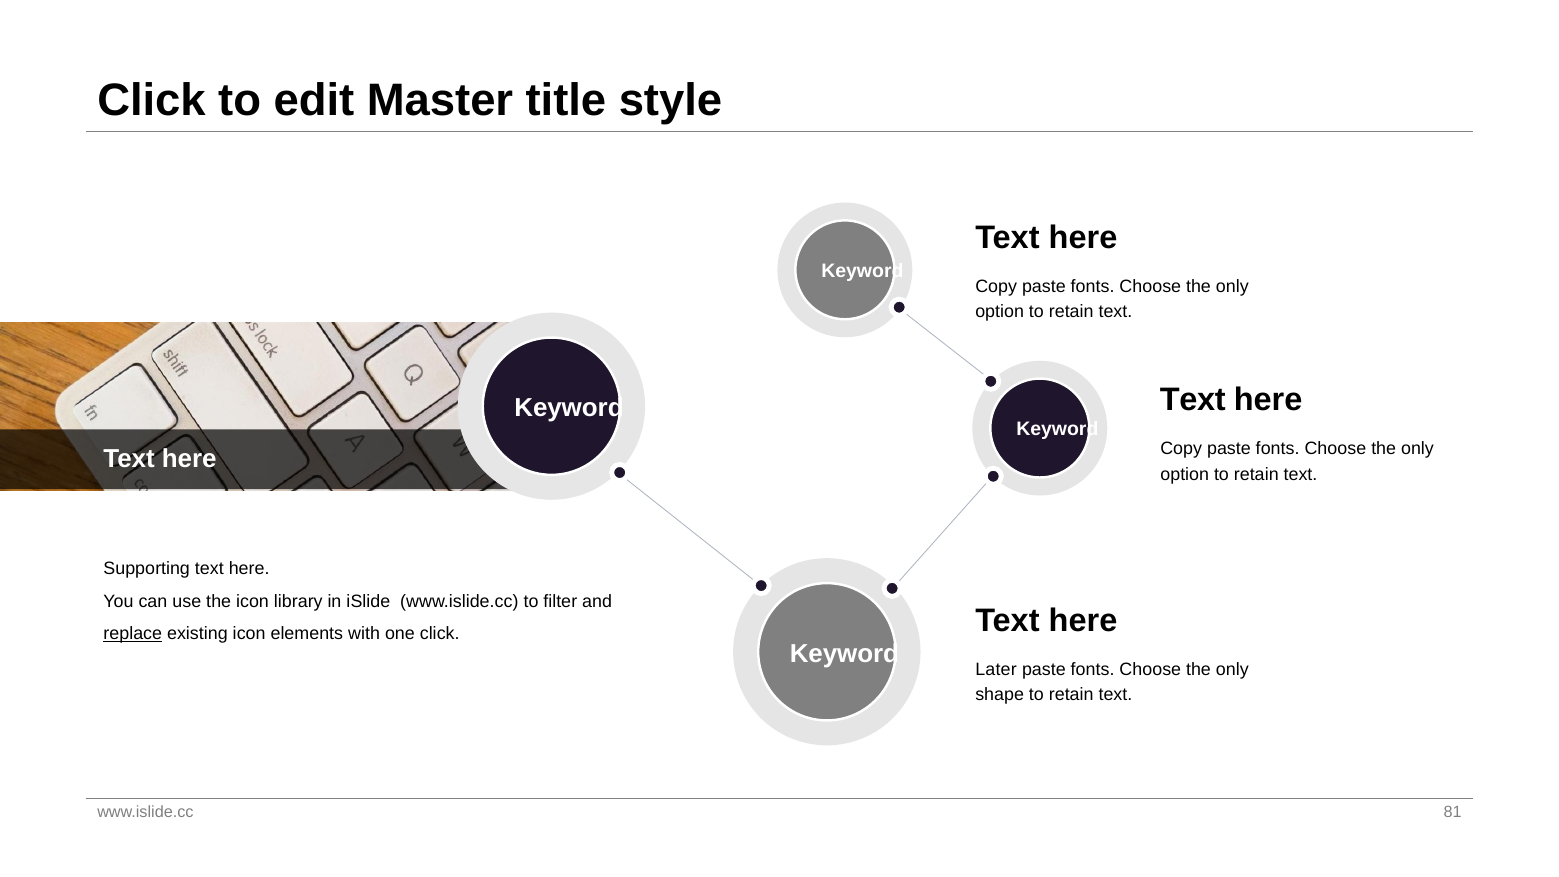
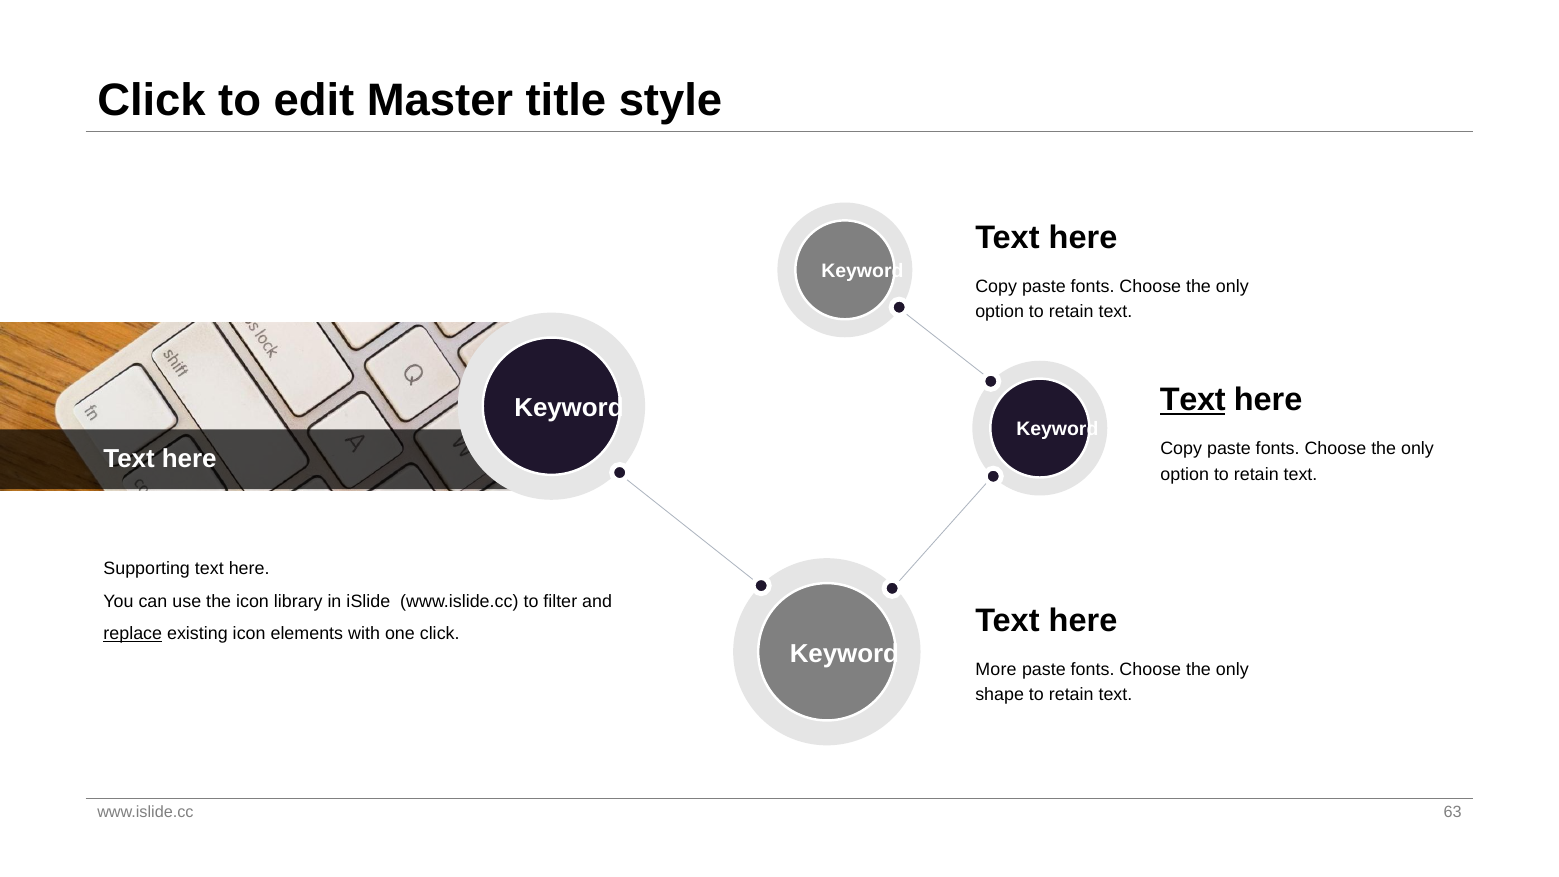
Text at (1193, 400) underline: none -> present
Later: Later -> More
81: 81 -> 63
